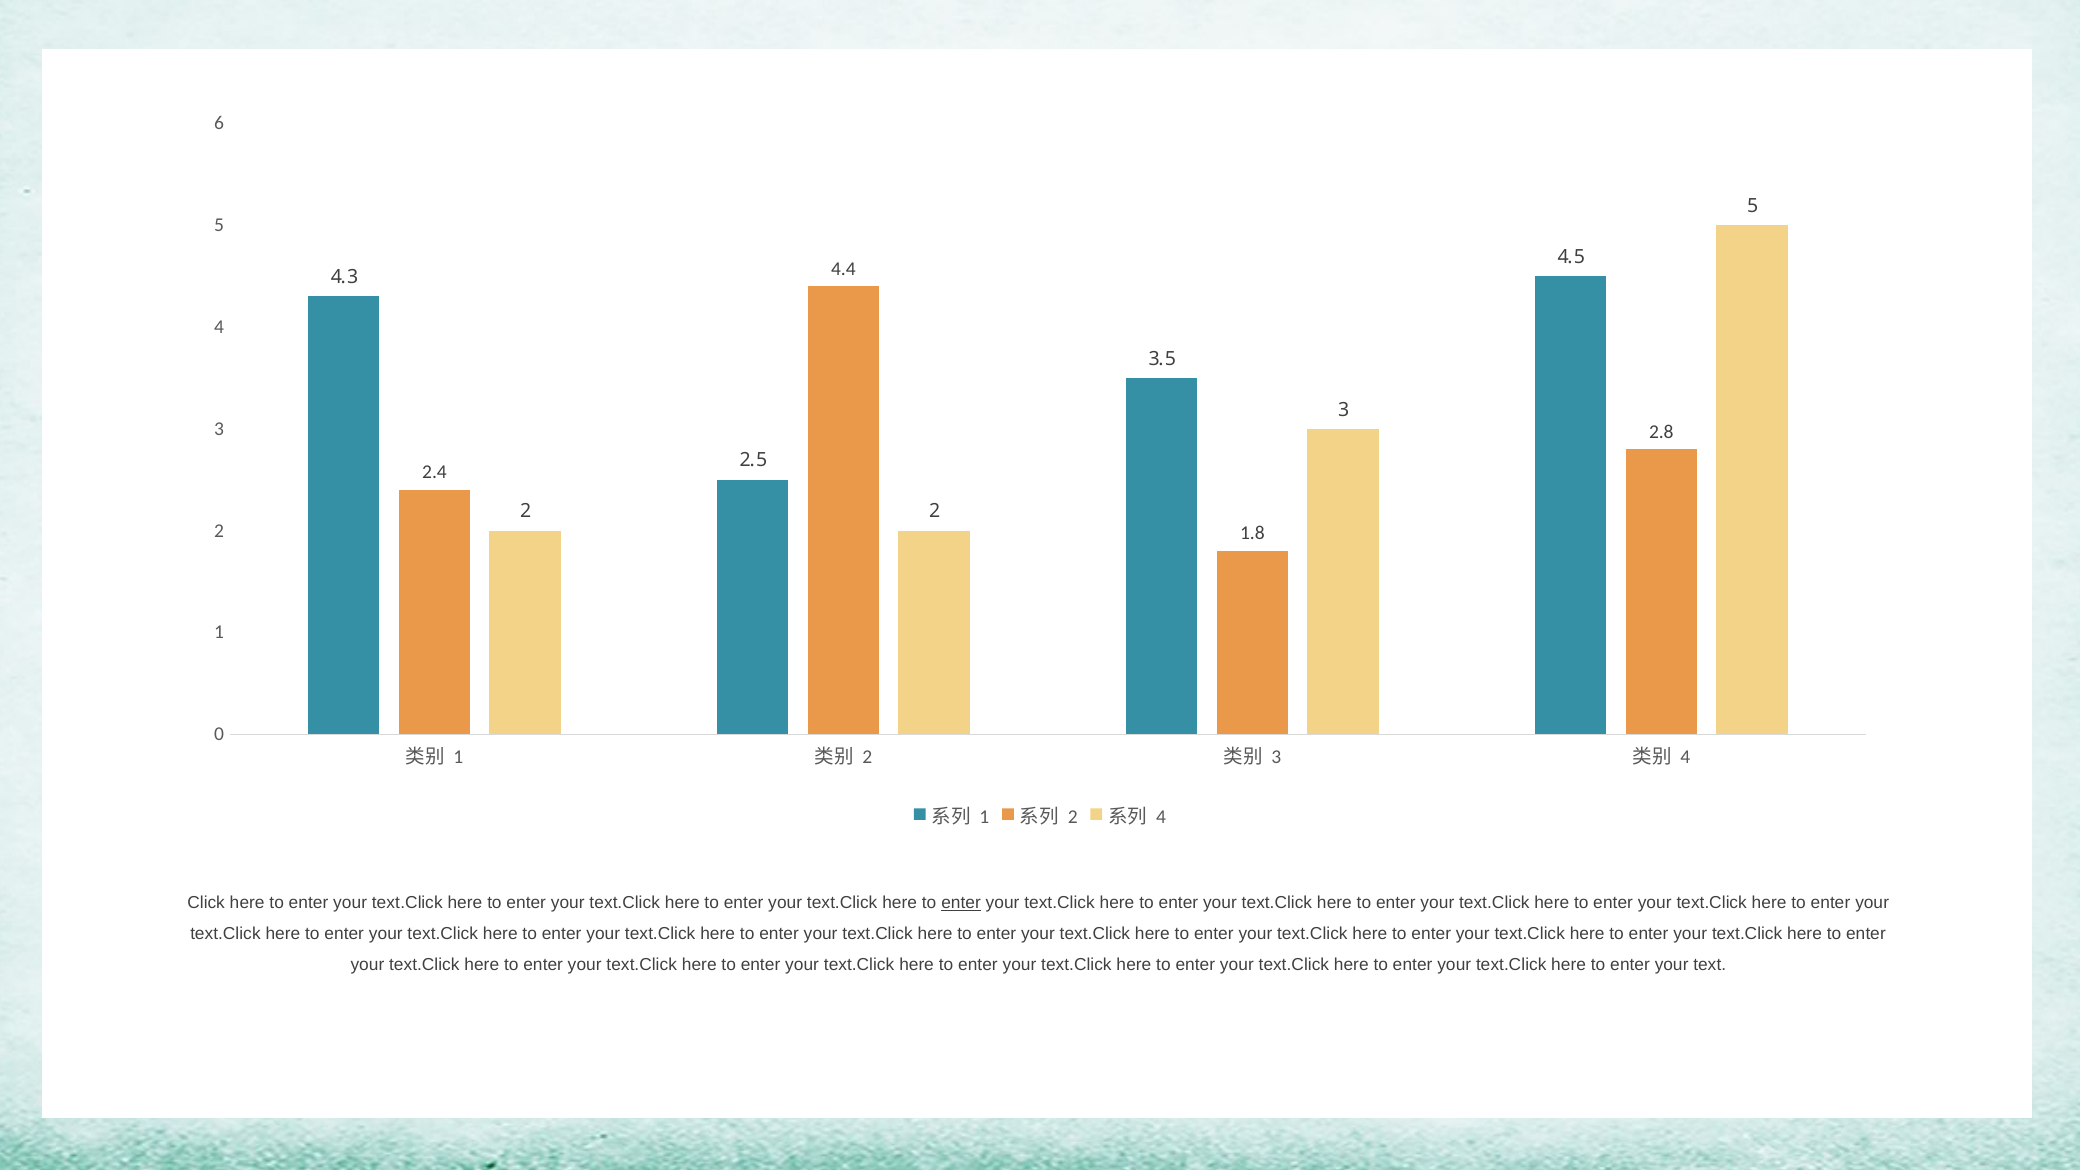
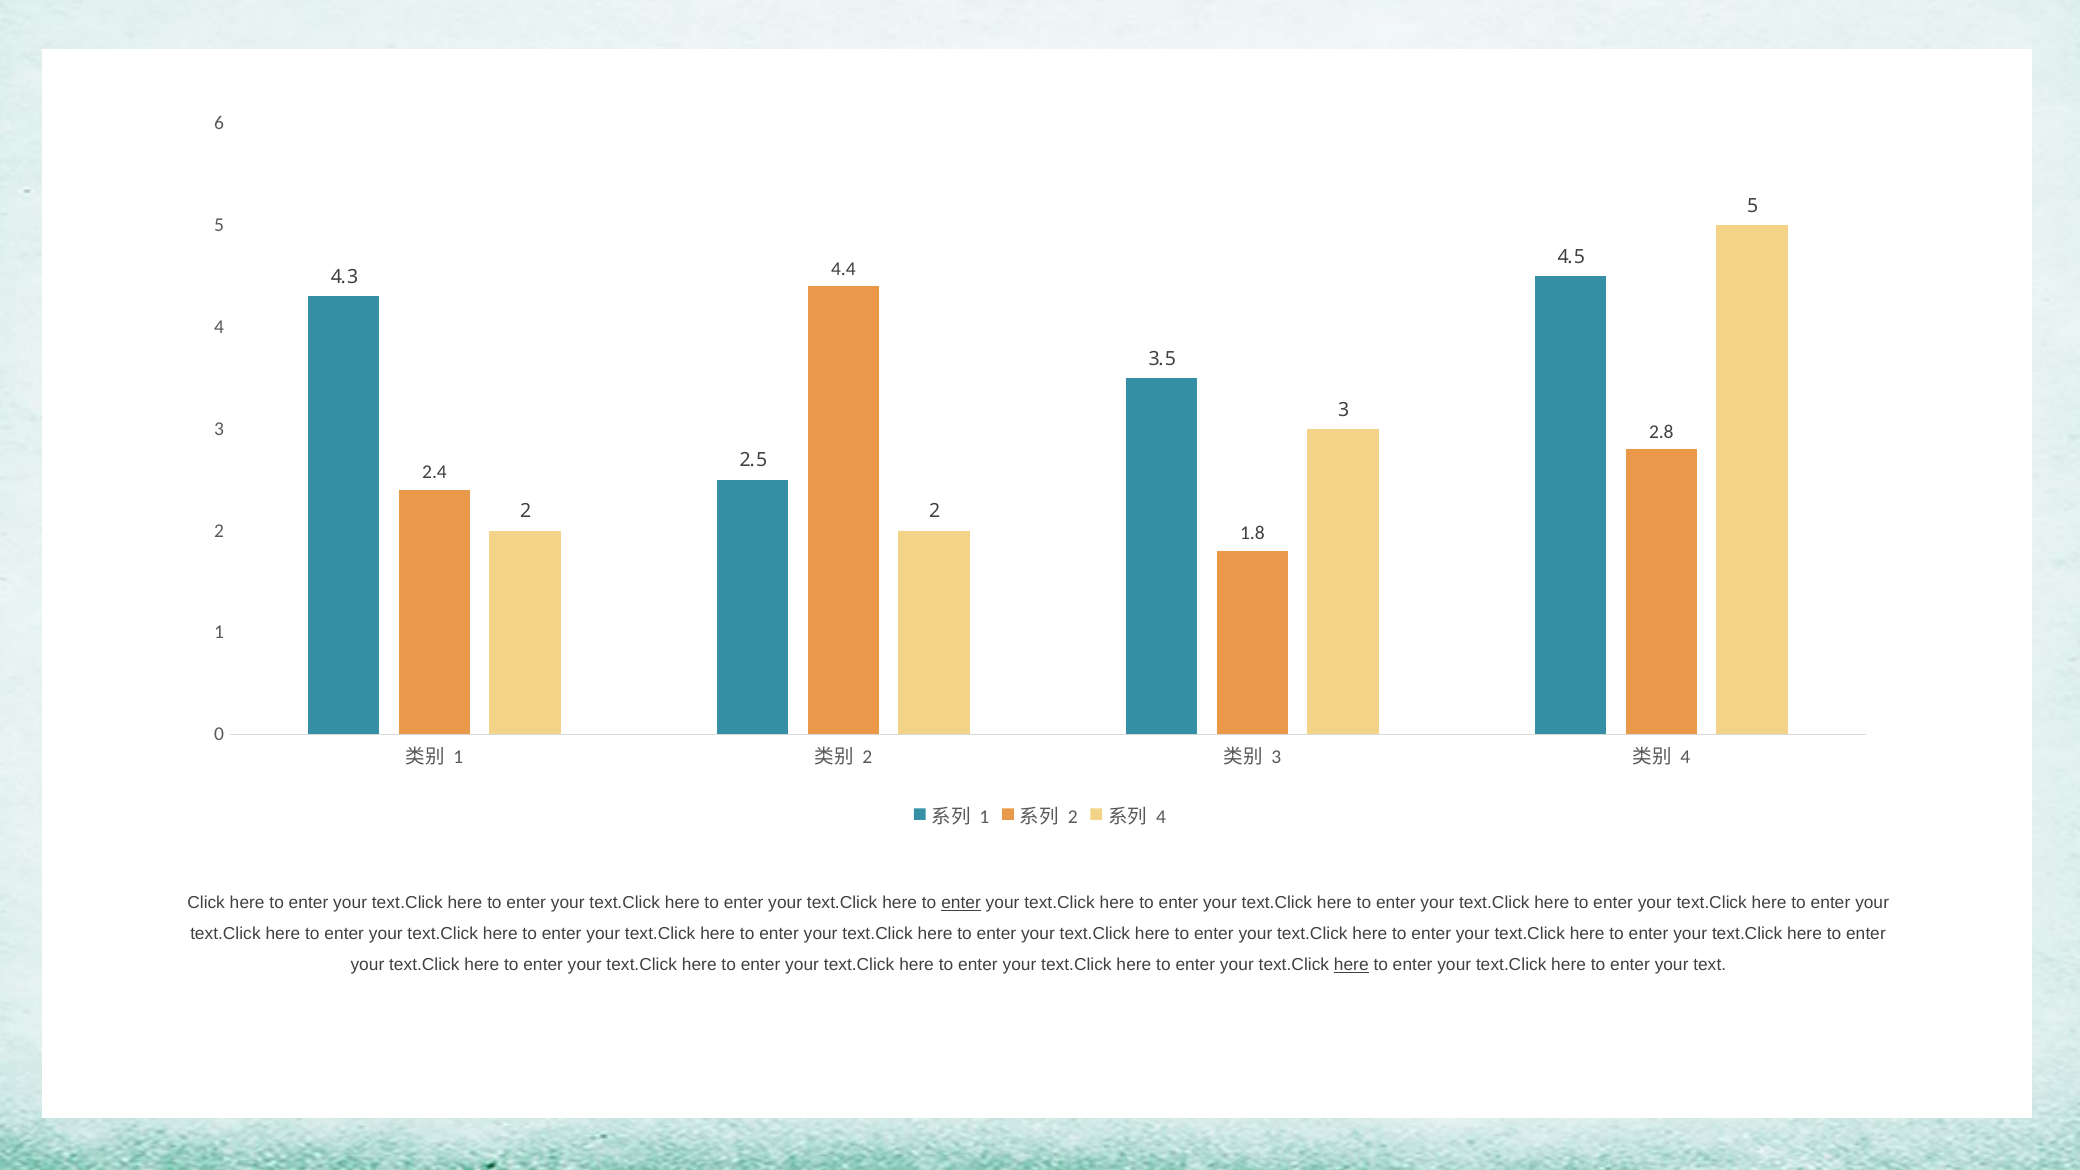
here at (1351, 965) underline: none -> present
